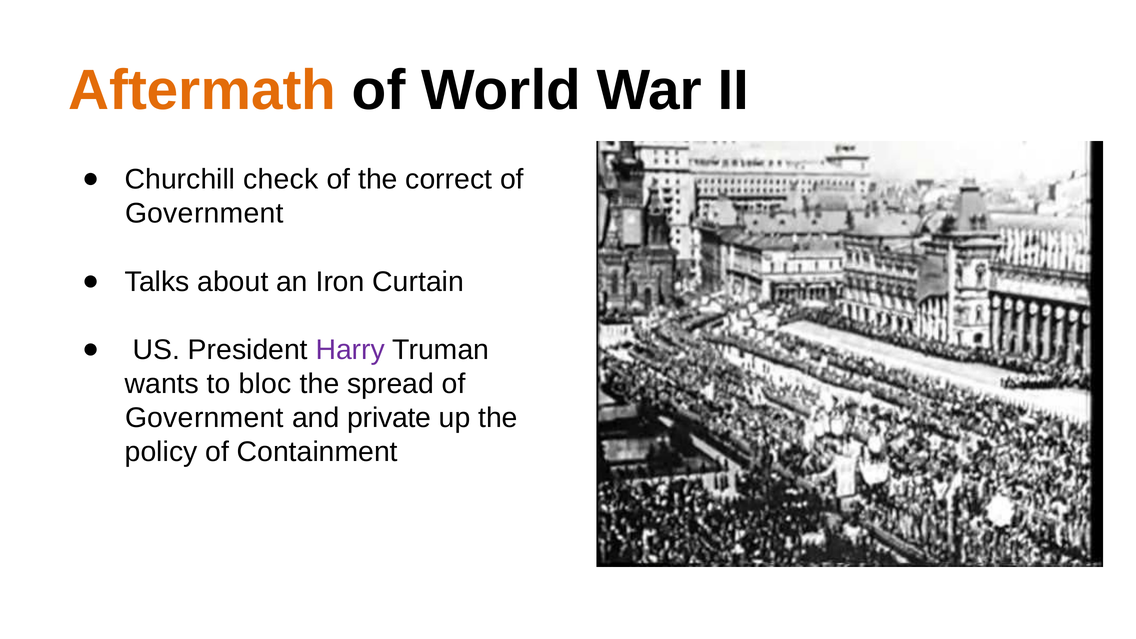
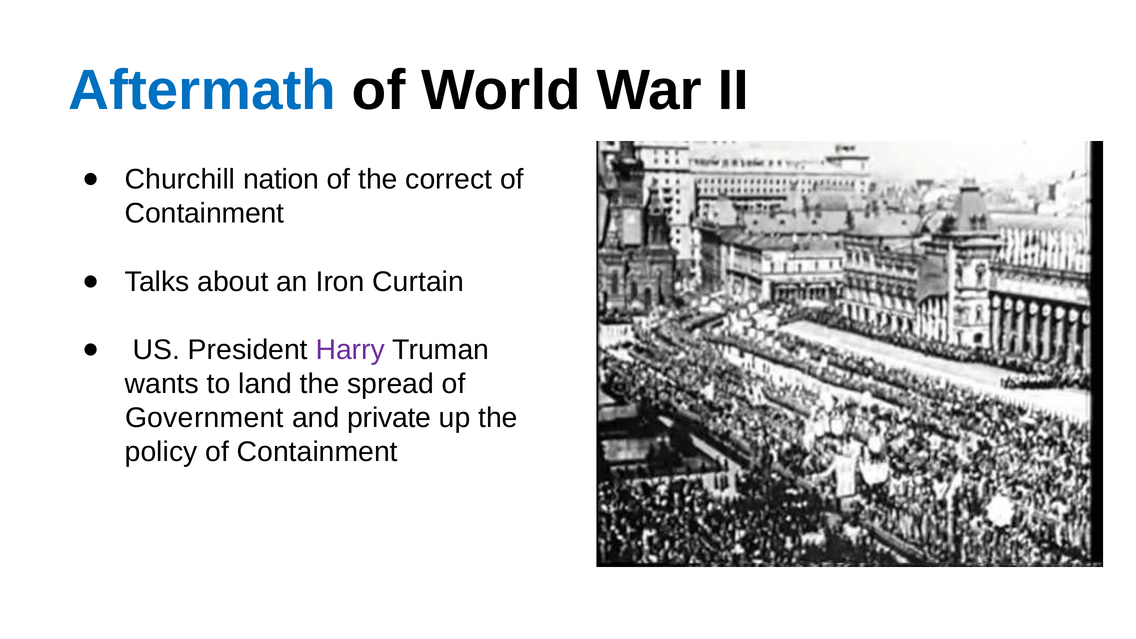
Aftermath colour: orange -> blue
check: check -> nation
Government at (204, 214): Government -> Containment
bloc: bloc -> land
